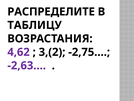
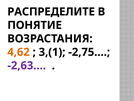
ТАБЛИЦУ: ТАБЛИЦУ -> ПОНЯТИЕ
4,62 colour: purple -> orange
3,(2: 3,(2 -> 3,(1
